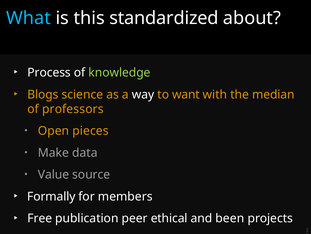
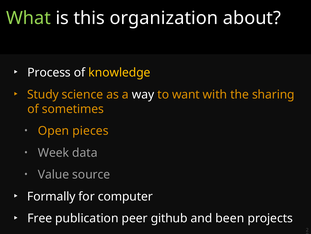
What colour: light blue -> light green
standardized: standardized -> organization
knowledge colour: light green -> yellow
Blogs: Blogs -> Study
median: median -> sharing
professors: professors -> sometimes
Make: Make -> Week
members: members -> computer
ethical: ethical -> github
